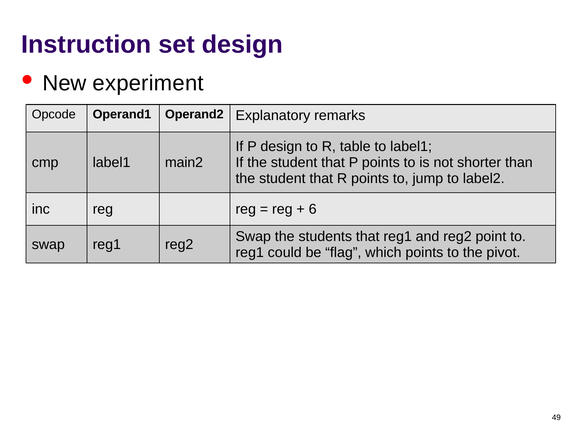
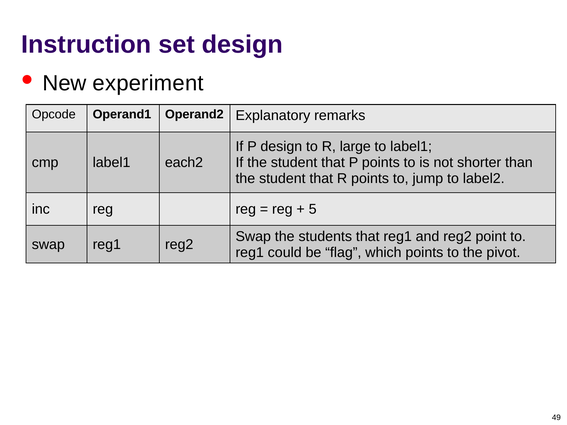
table: table -> large
main2: main2 -> each2
6: 6 -> 5
